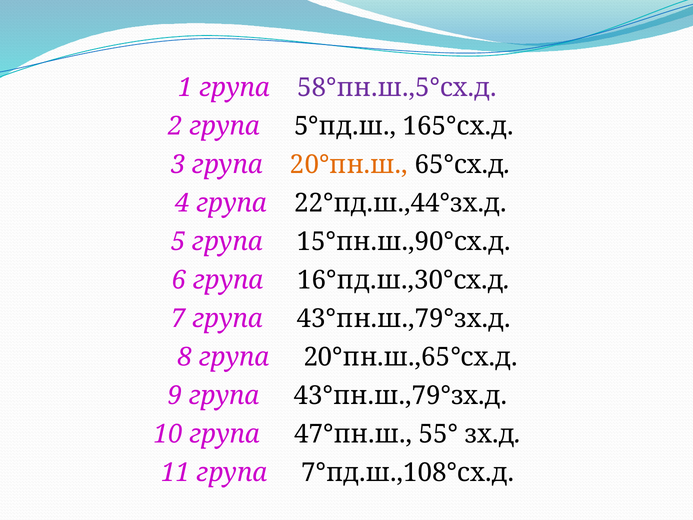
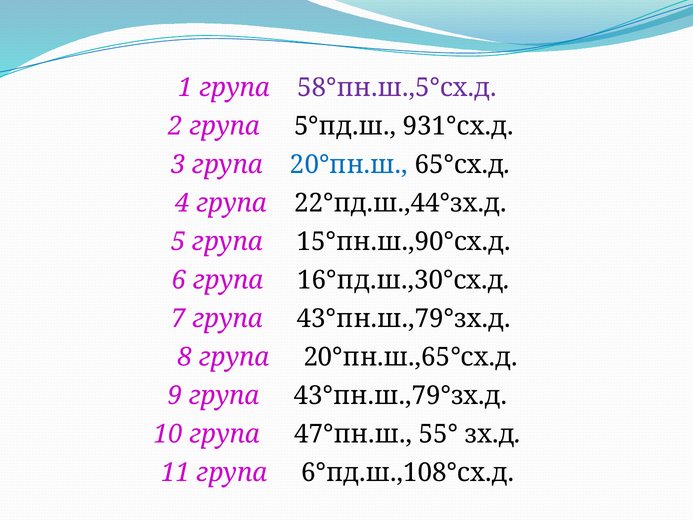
165°сх.д: 165°сх.д -> 931°сх.д
20°пн.ш colour: orange -> blue
7°пд.ш.,108°сх.д: 7°пд.ш.,108°сх.д -> 6°пд.ш.,108°сх.д
